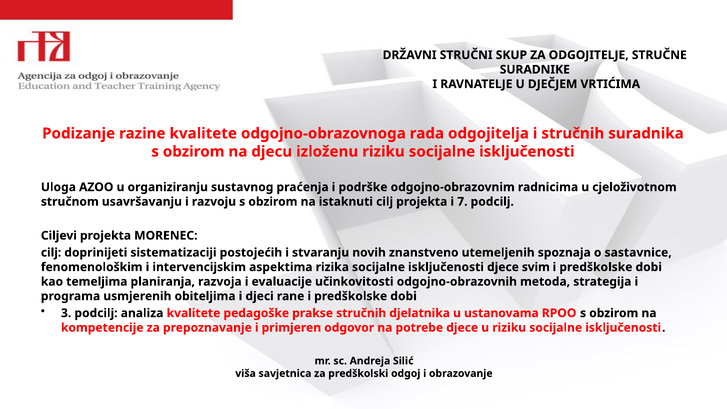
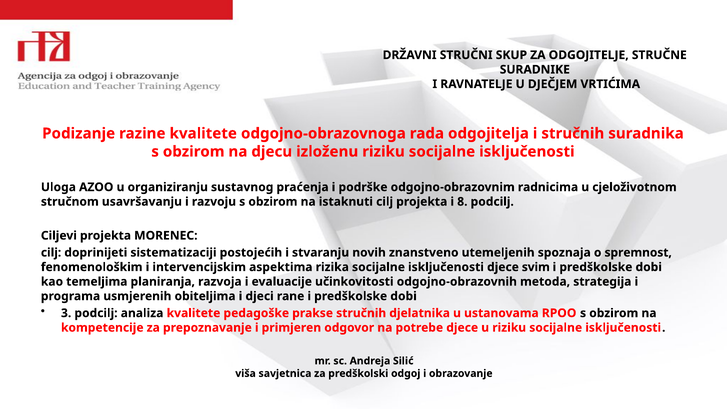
7: 7 -> 8
sastavnice: sastavnice -> spremnost
